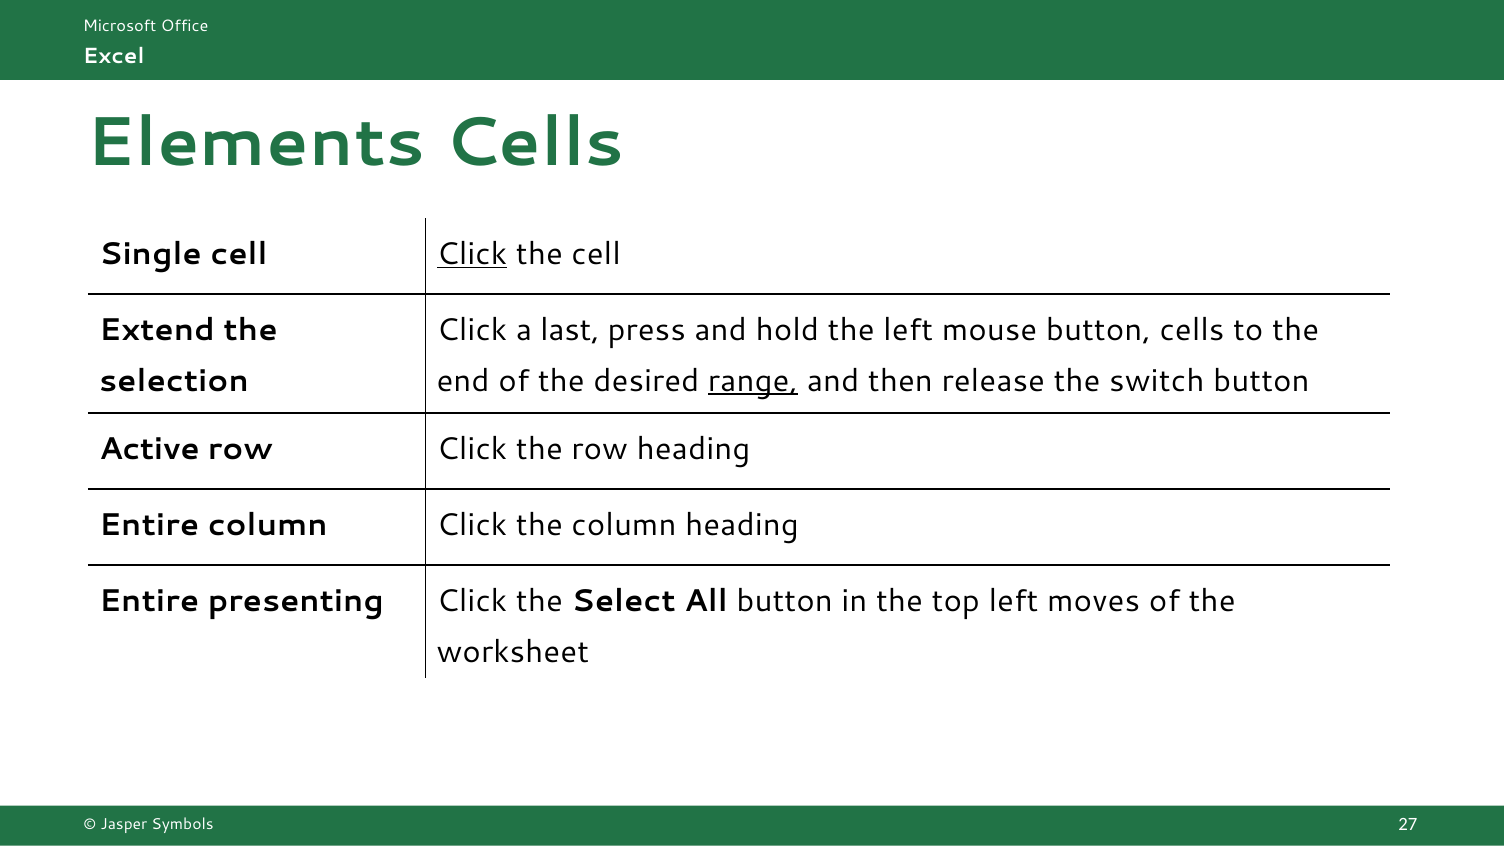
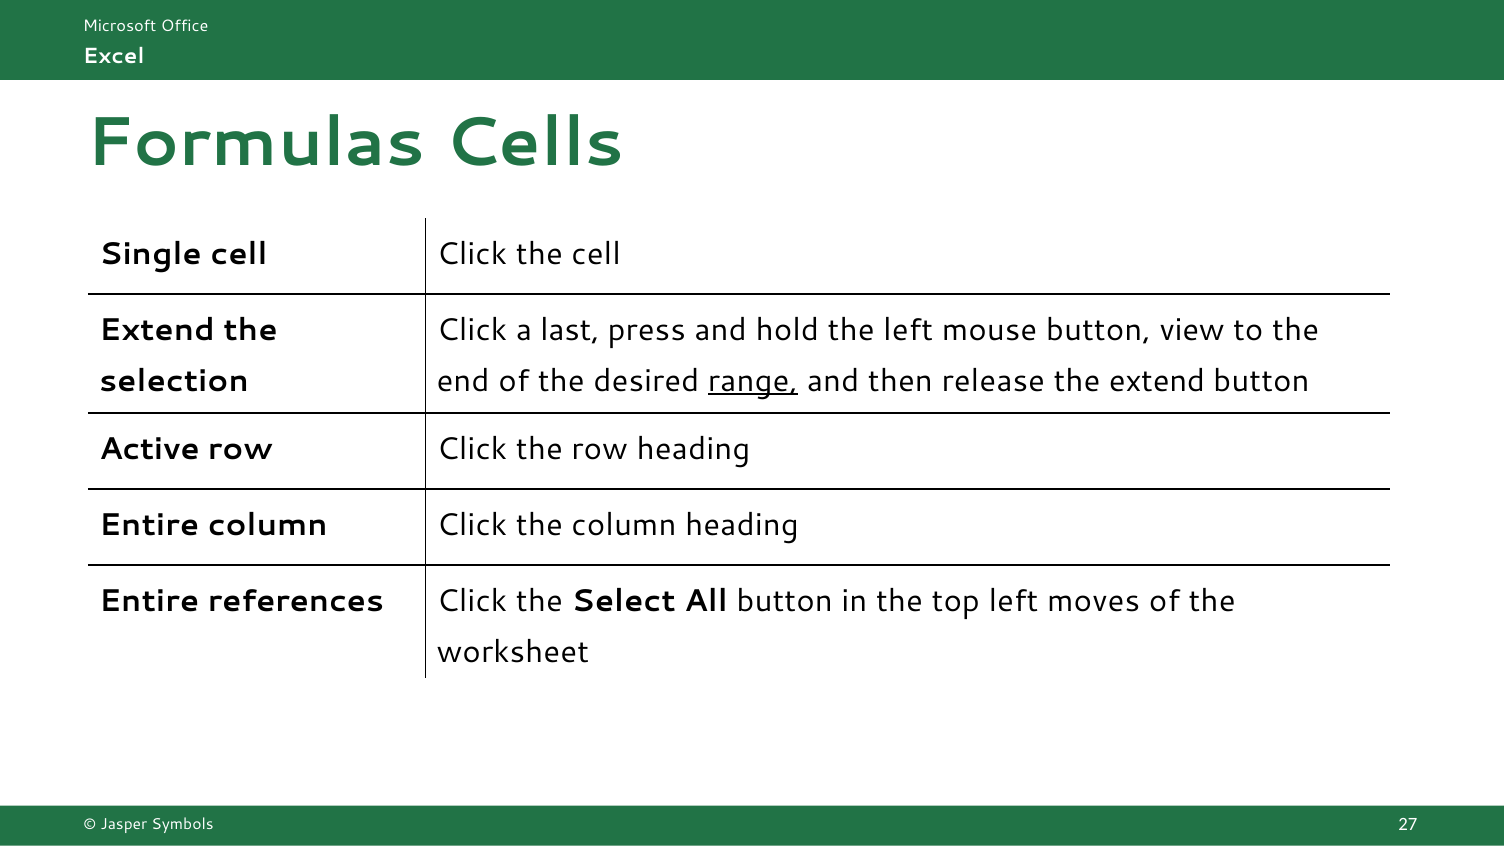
Elements: Elements -> Formulas
Click at (472, 254) underline: present -> none
button cells: cells -> view
the switch: switch -> extend
presenting: presenting -> references
